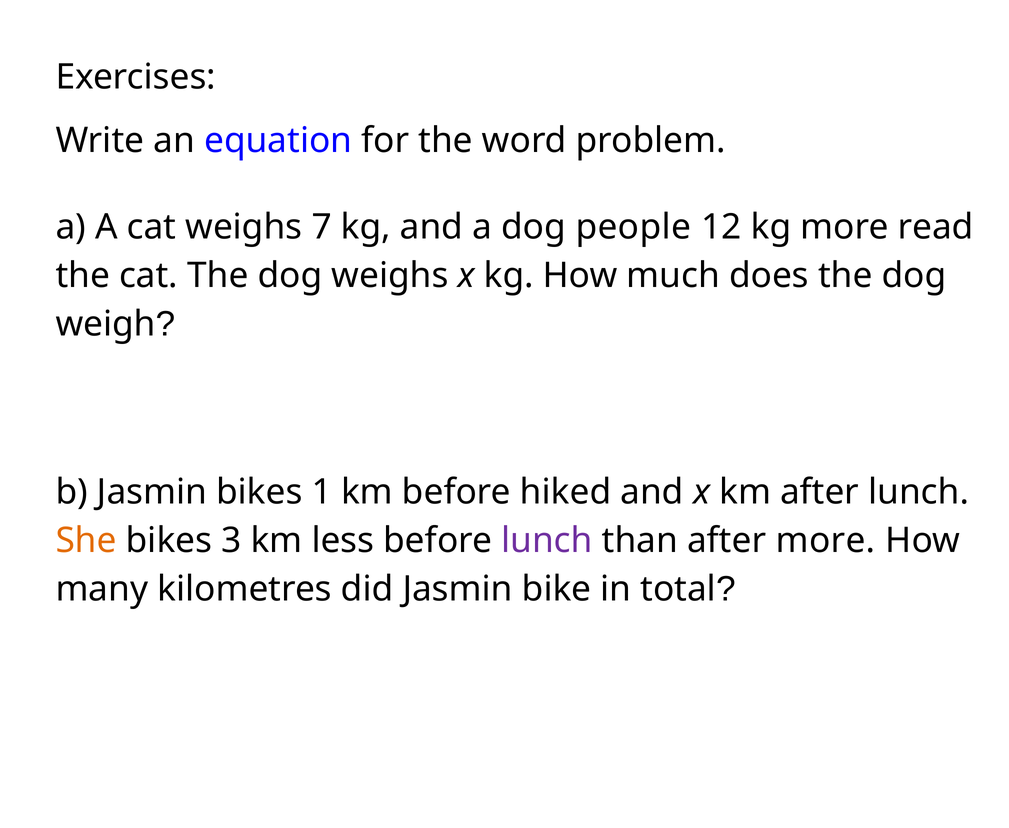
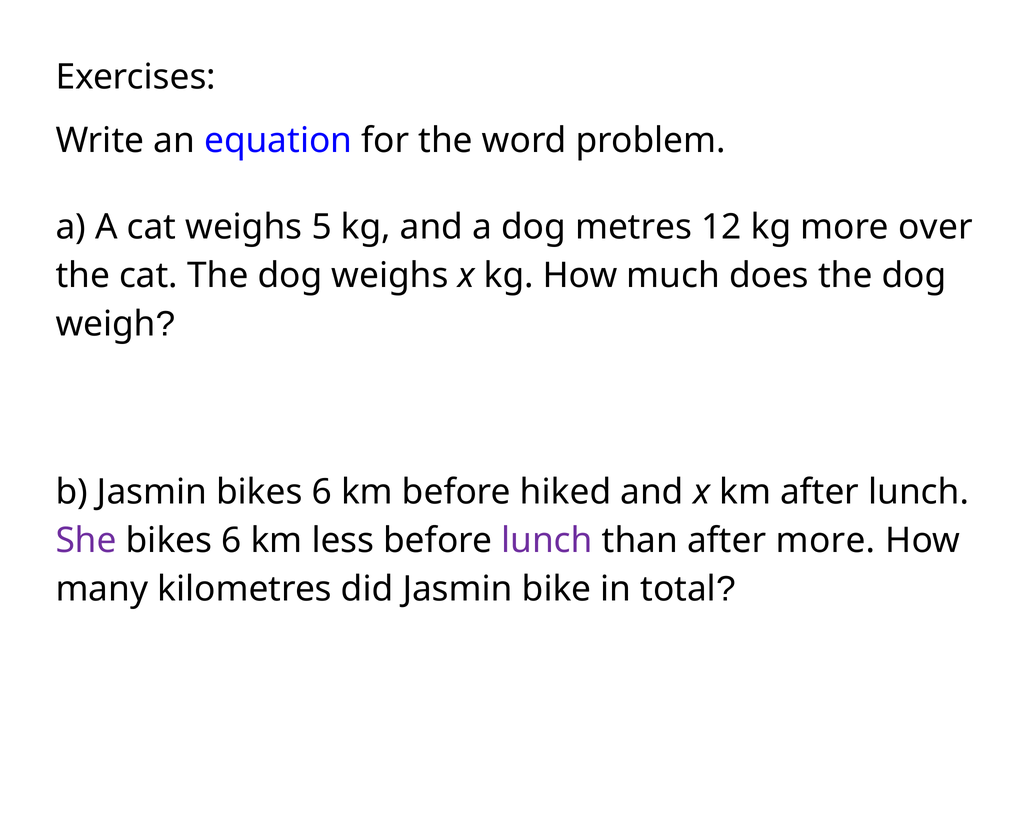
7: 7 -> 5
people: people -> metres
read: read -> over
Jasmin bikes 1: 1 -> 6
She colour: orange -> purple
3 at (231, 540): 3 -> 6
